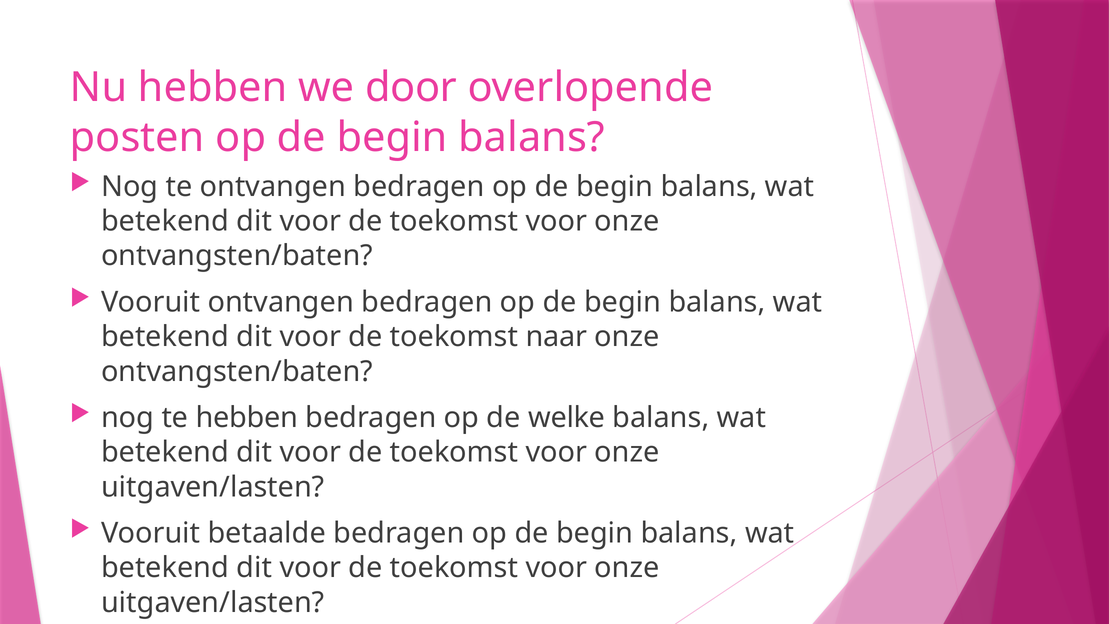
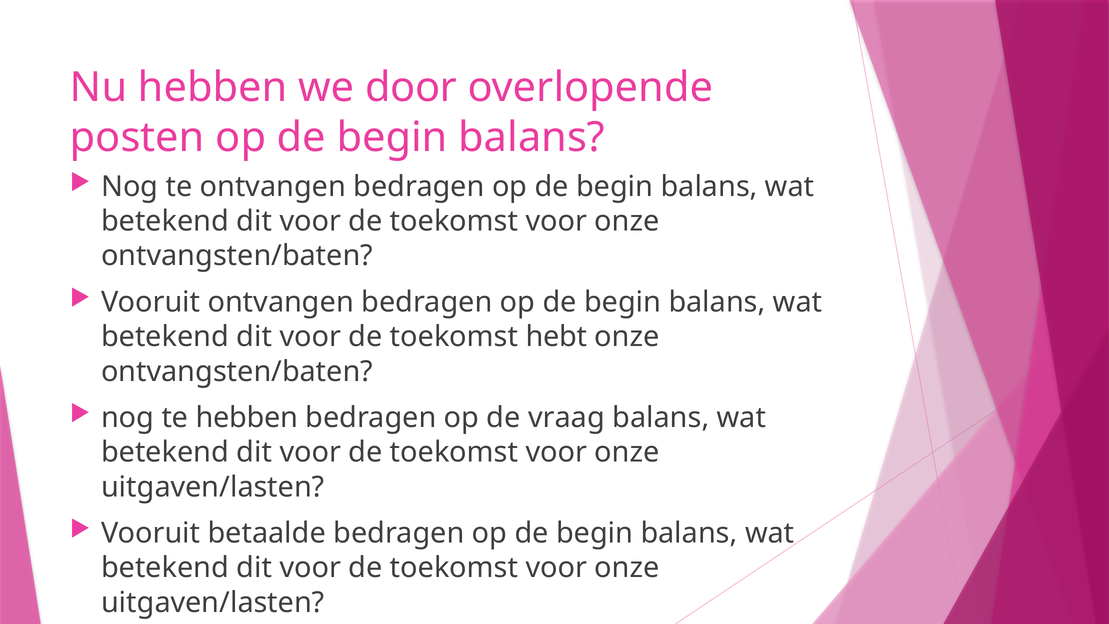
naar: naar -> hebt
welke: welke -> vraag
